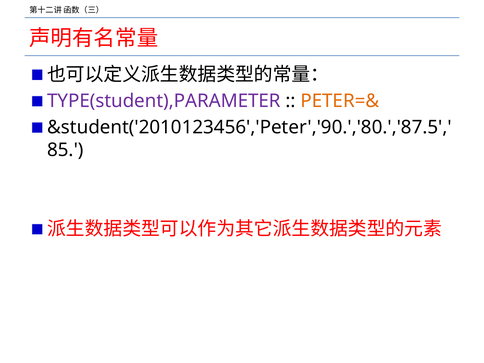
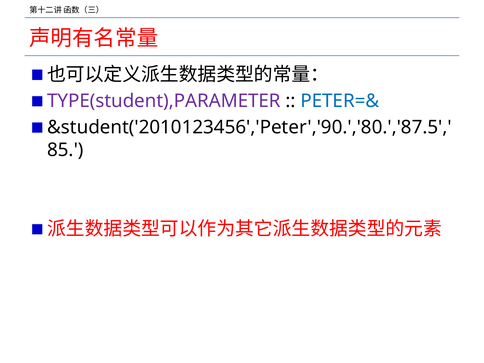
PETER=& colour: orange -> blue
